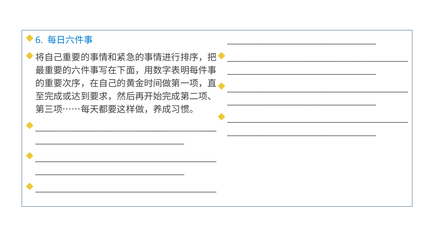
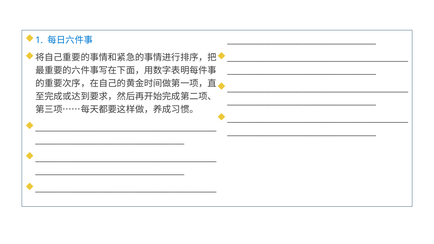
6: 6 -> 1
